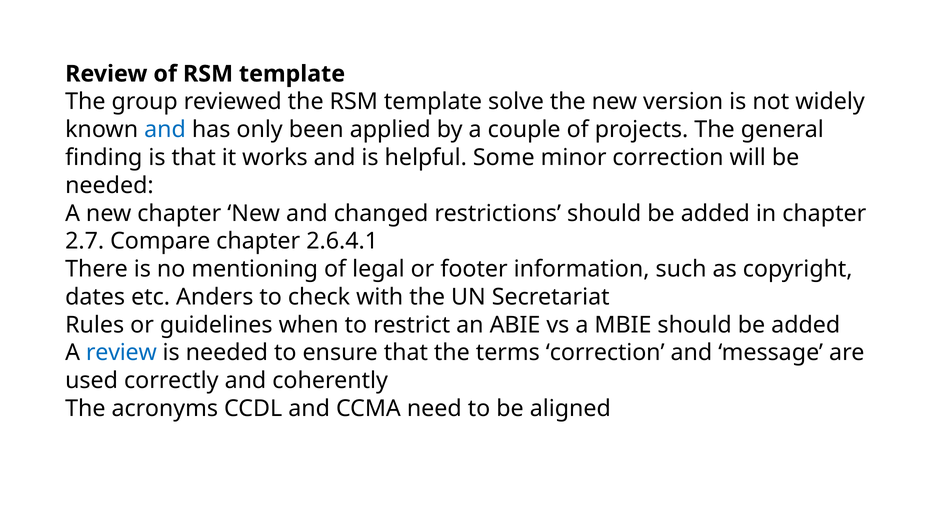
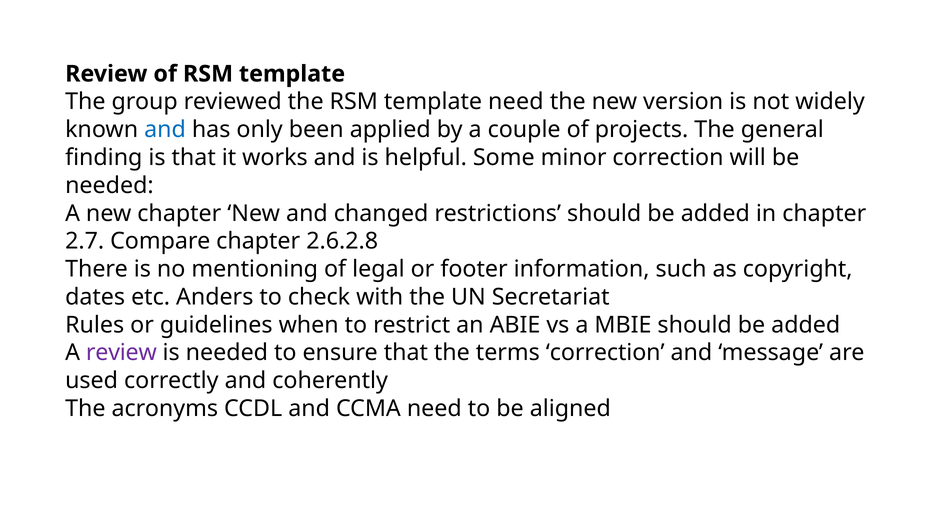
template solve: solve -> need
2.6.4.1: 2.6.4.1 -> 2.6.2.8
review at (121, 353) colour: blue -> purple
